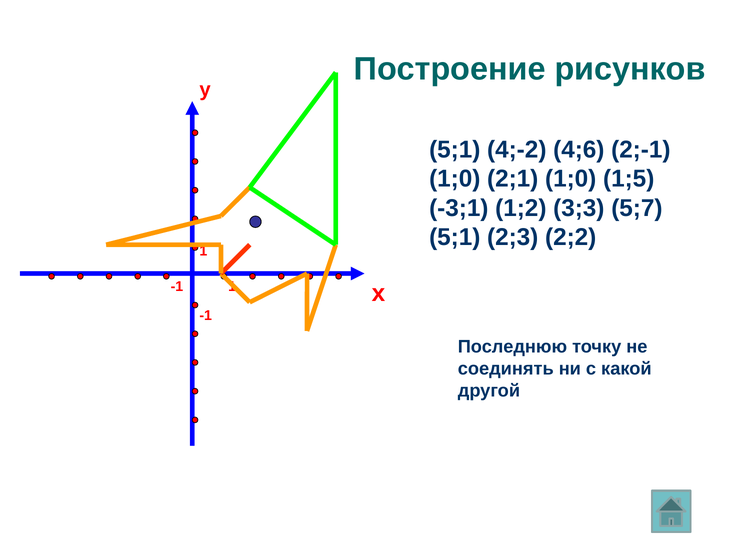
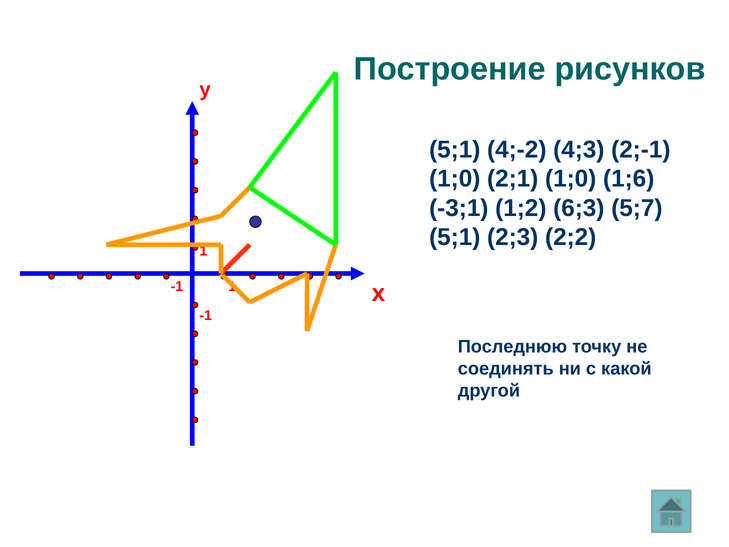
4;6: 4;6 -> 4;3
1;5: 1;5 -> 1;6
3;3: 3;3 -> 6;3
